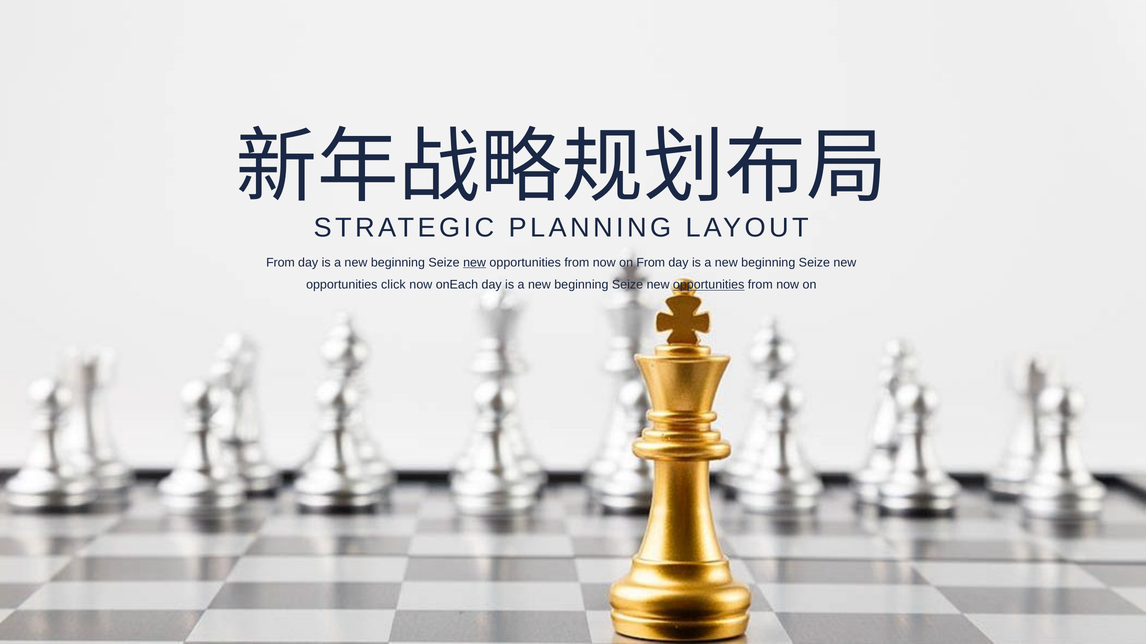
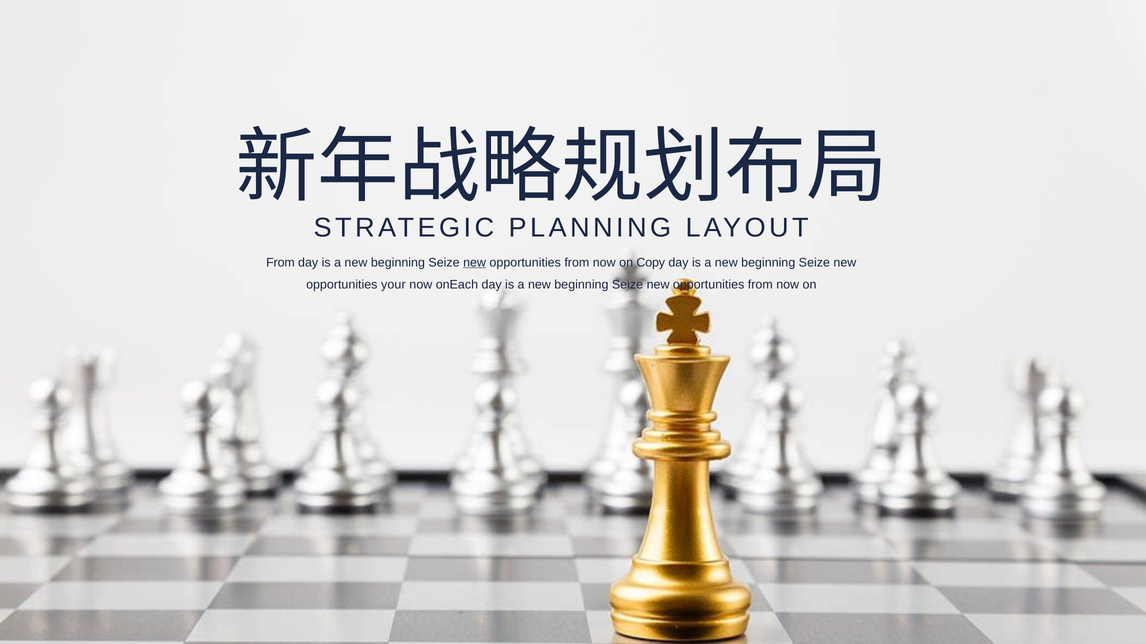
on From: From -> Copy
click: click -> your
opportunities at (709, 285) underline: present -> none
